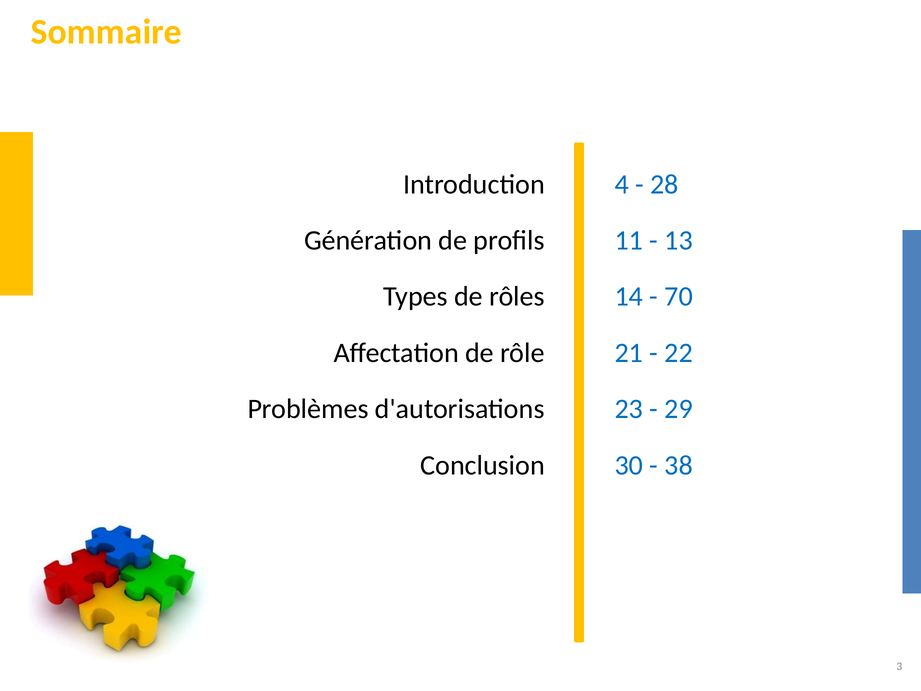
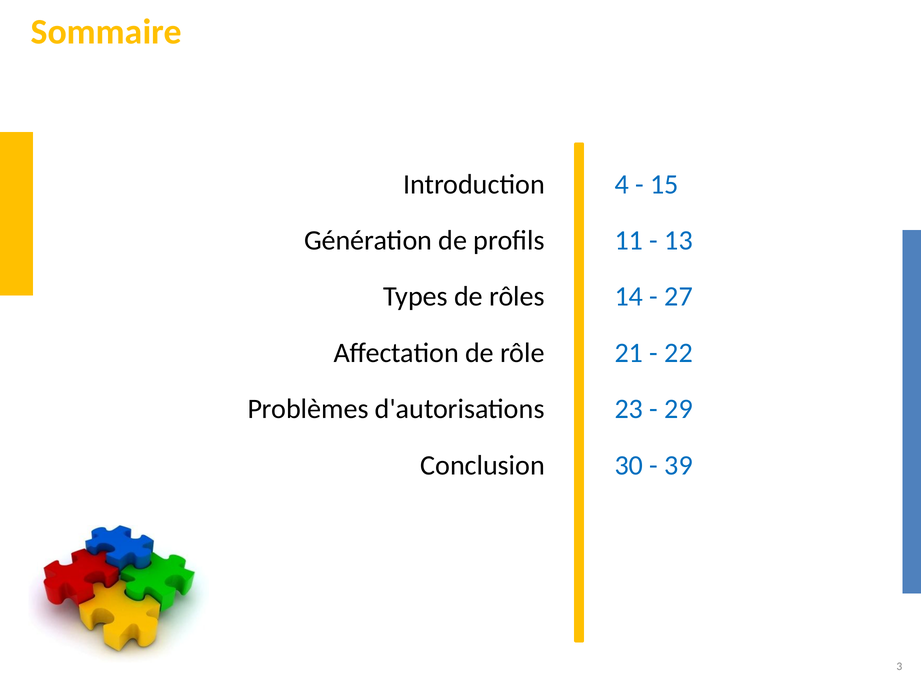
28: 28 -> 15
70: 70 -> 27
38: 38 -> 39
